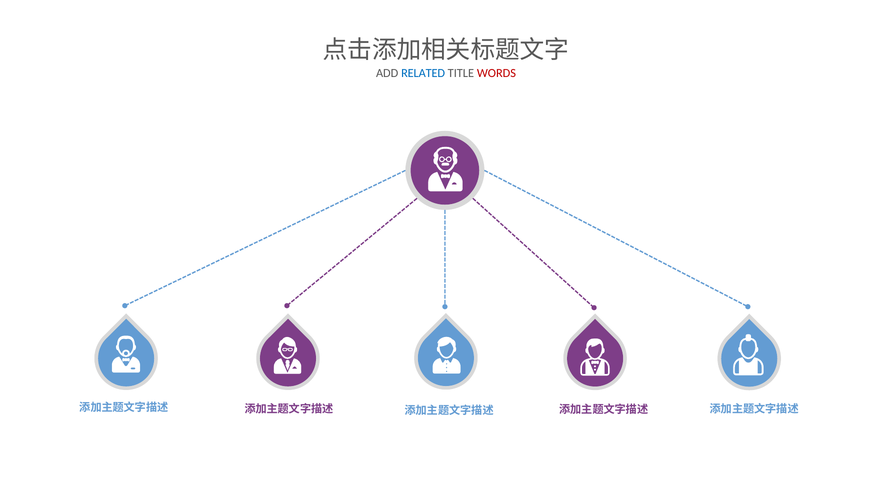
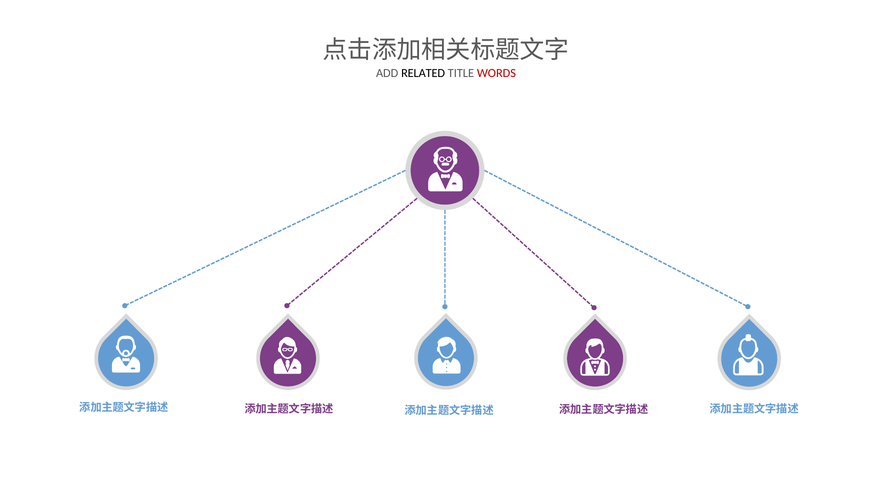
RELATED colour: blue -> black
